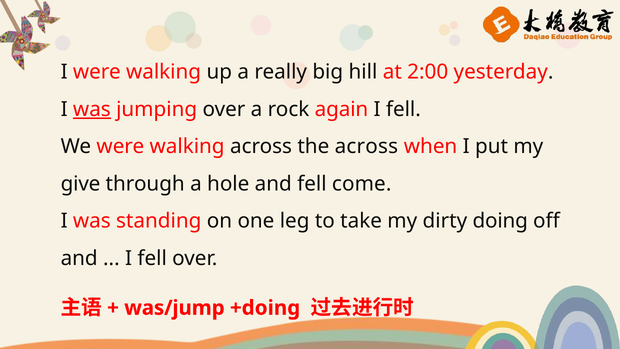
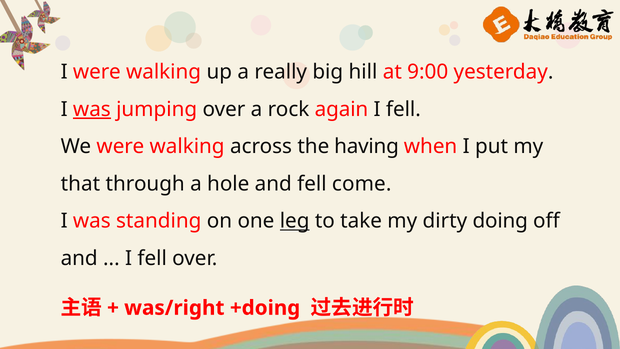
2:00: 2:00 -> 9:00
the across: across -> having
give: give -> that
leg underline: none -> present
was/jump: was/jump -> was/right
